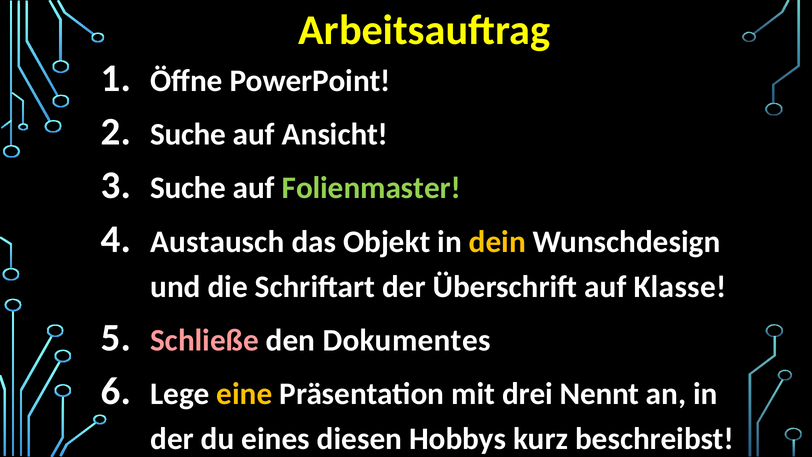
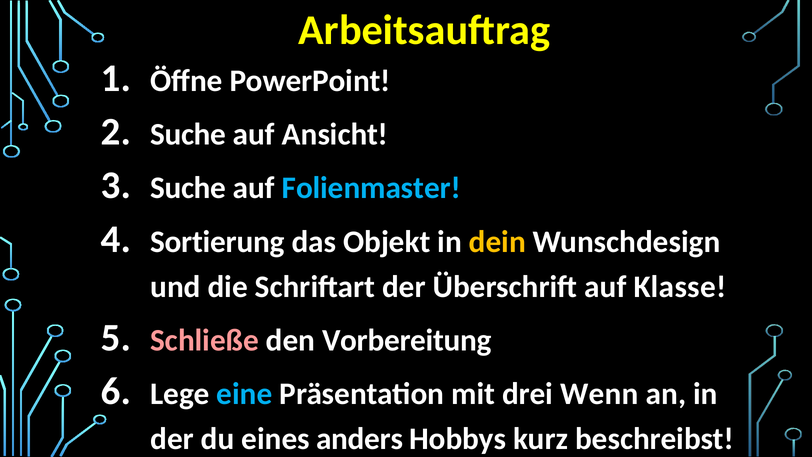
Folienmaster colour: light green -> light blue
Austausch: Austausch -> Sortierung
Dokumentes: Dokumentes -> Vorbereitung
eine colour: yellow -> light blue
Nennt: Nennt -> Wenn
diesen: diesen -> anders
